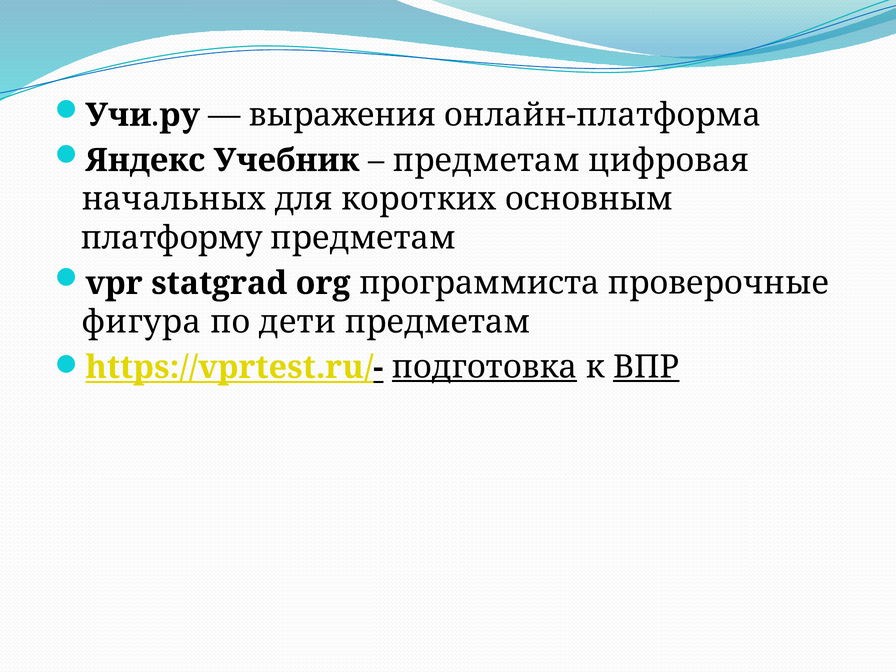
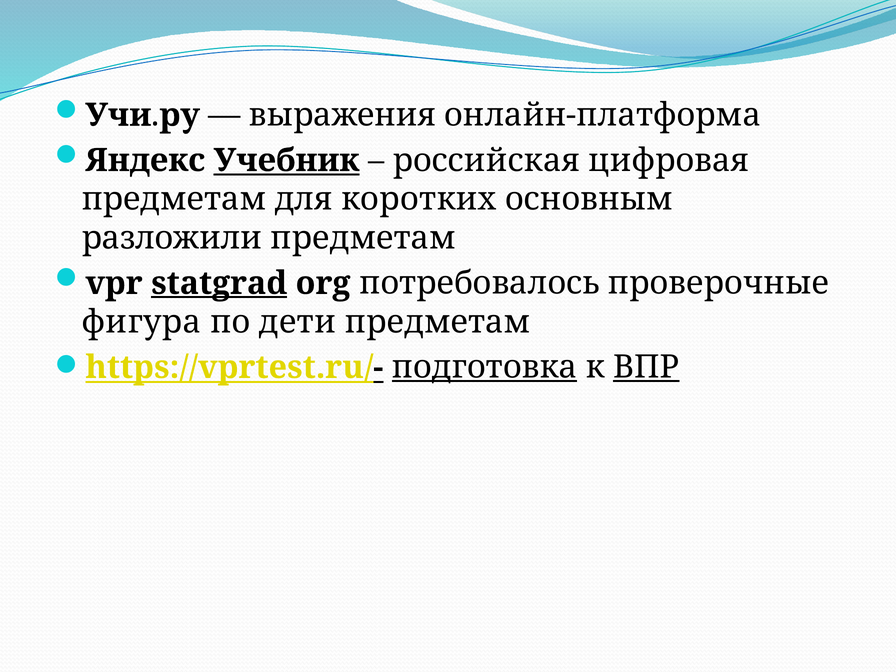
Учебник underline: none -> present
предметам at (486, 160): предметам -> российская
начальных at (174, 199): начальных -> предметам
платформу: платформу -> разложили
statgrad underline: none -> present
программиста: программиста -> потребовалось
